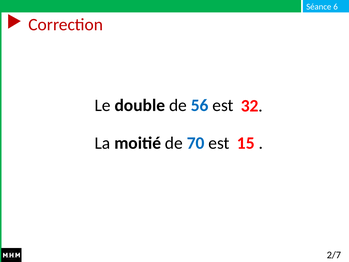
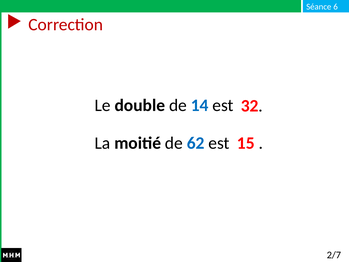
56: 56 -> 14
70: 70 -> 62
